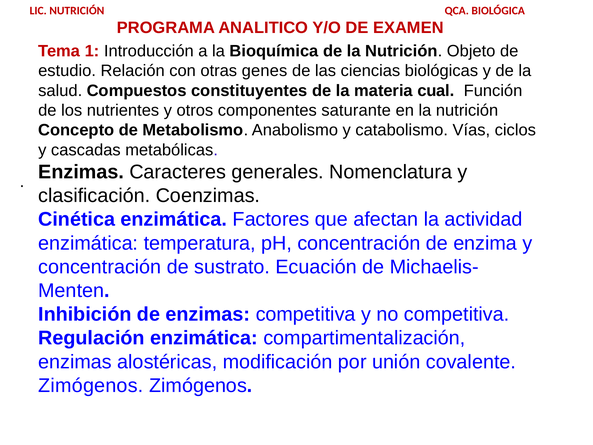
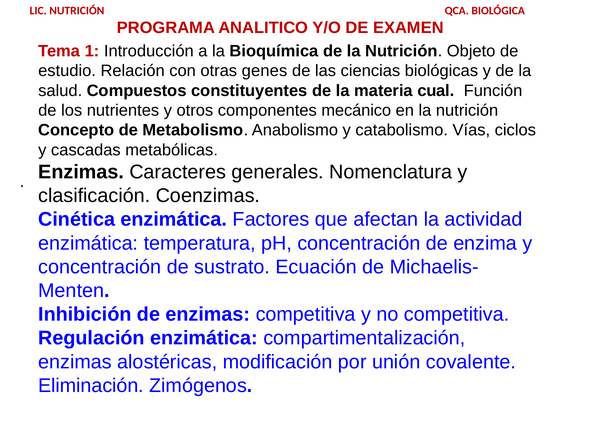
saturante: saturante -> mecánico
Zimógenos at (91, 385): Zimógenos -> Eliminación
